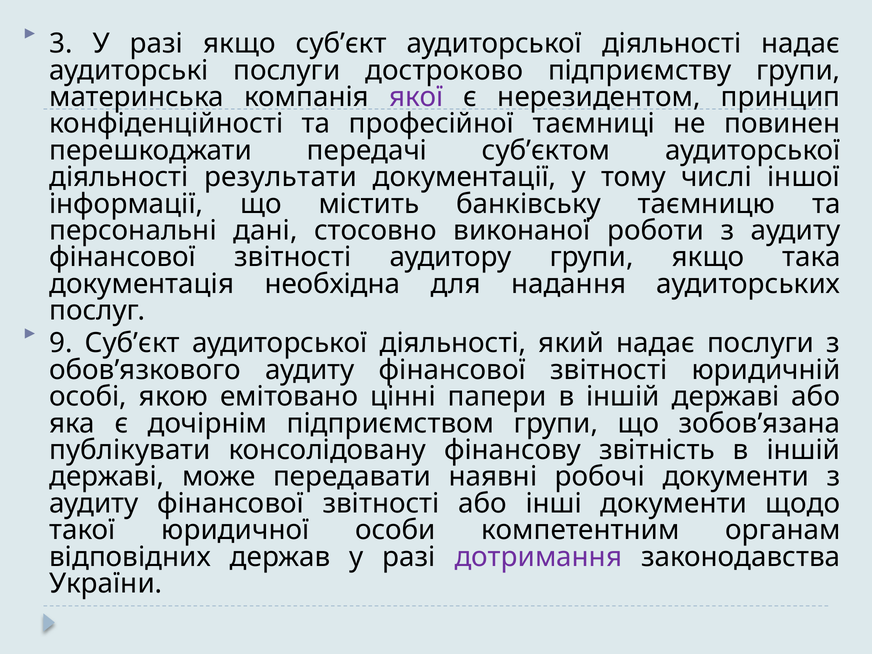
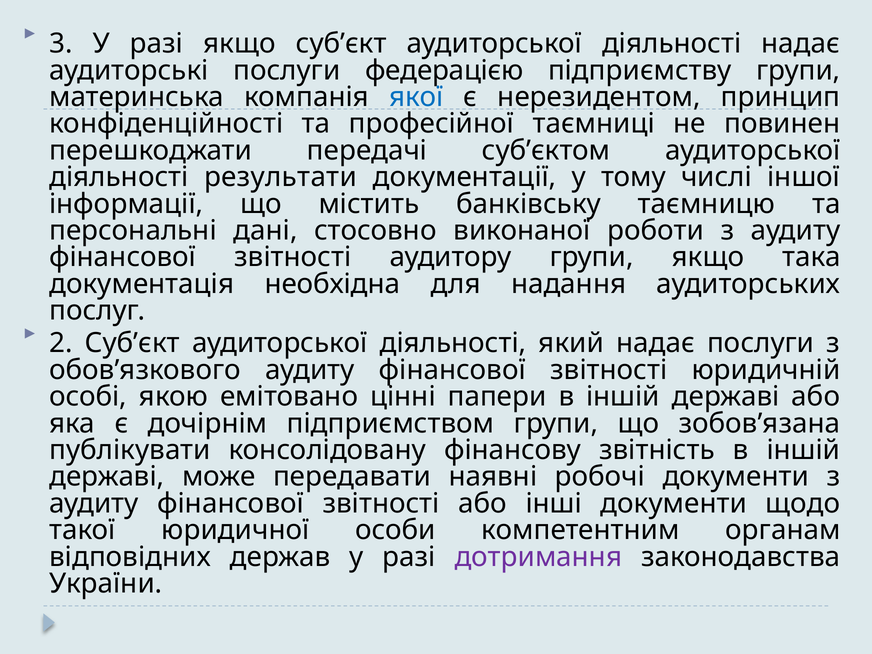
достроково: достроково -> федерацією
якої colour: purple -> blue
9: 9 -> 2
